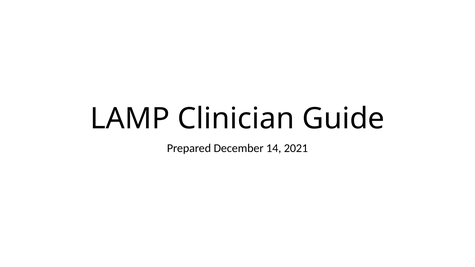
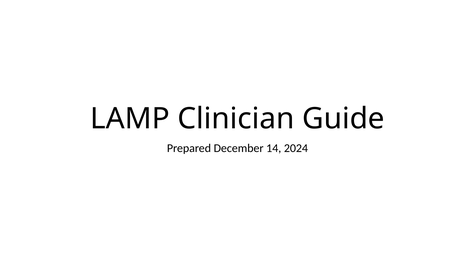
2021: 2021 -> 2024
